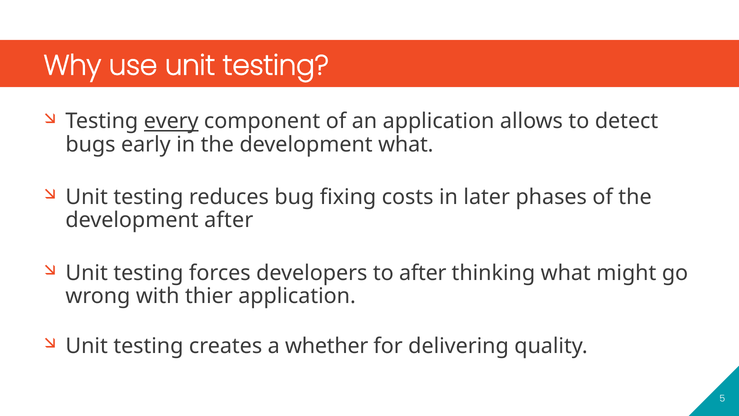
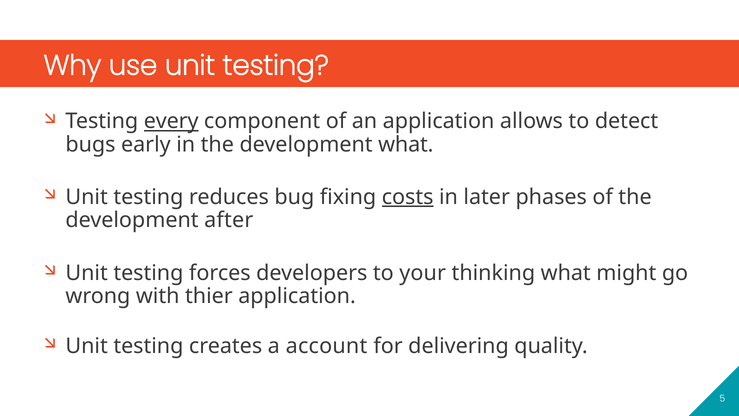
costs underline: none -> present
to after: after -> your
whether: whether -> account
